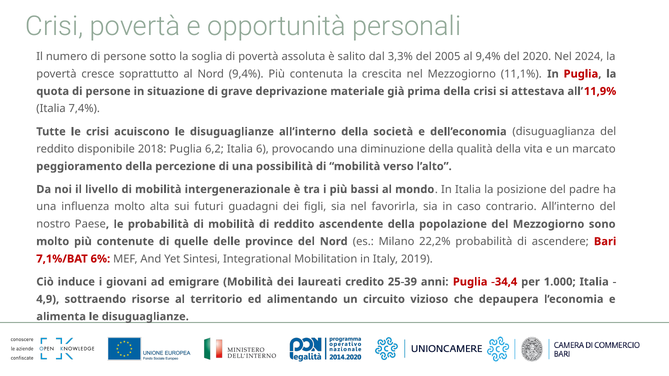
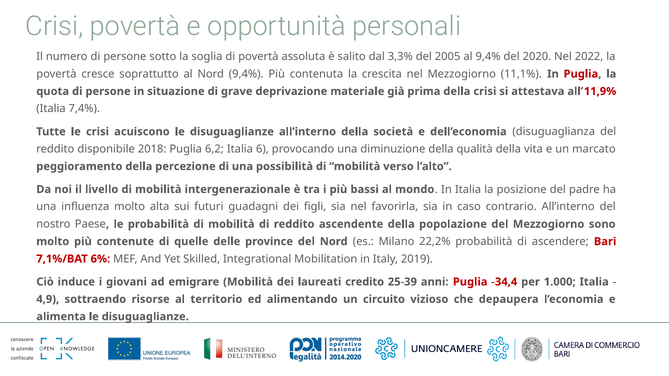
2024: 2024 -> 2022
Sintesi: Sintesi -> Skilled
